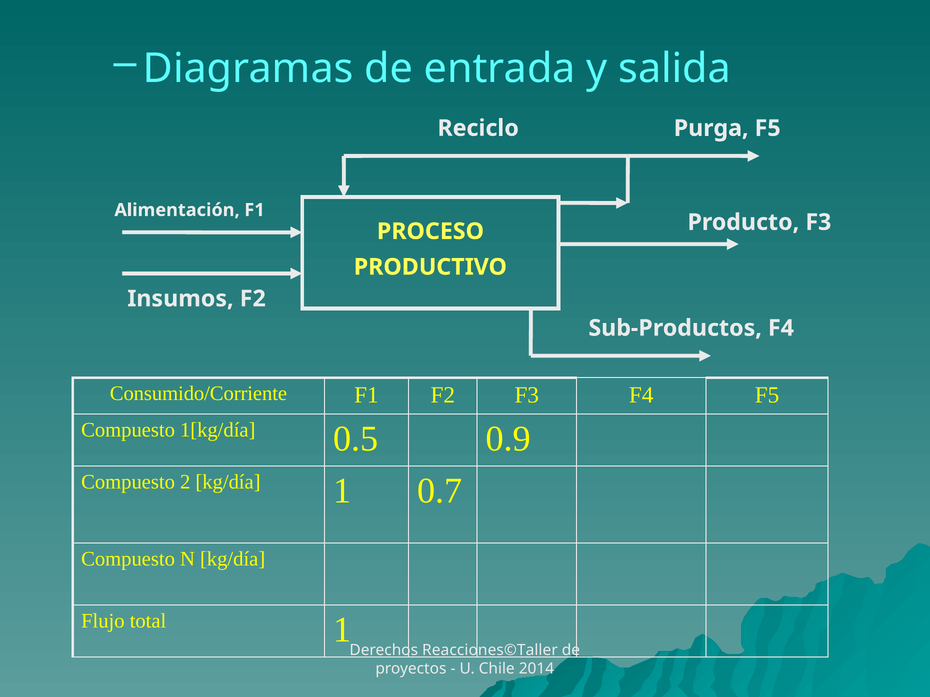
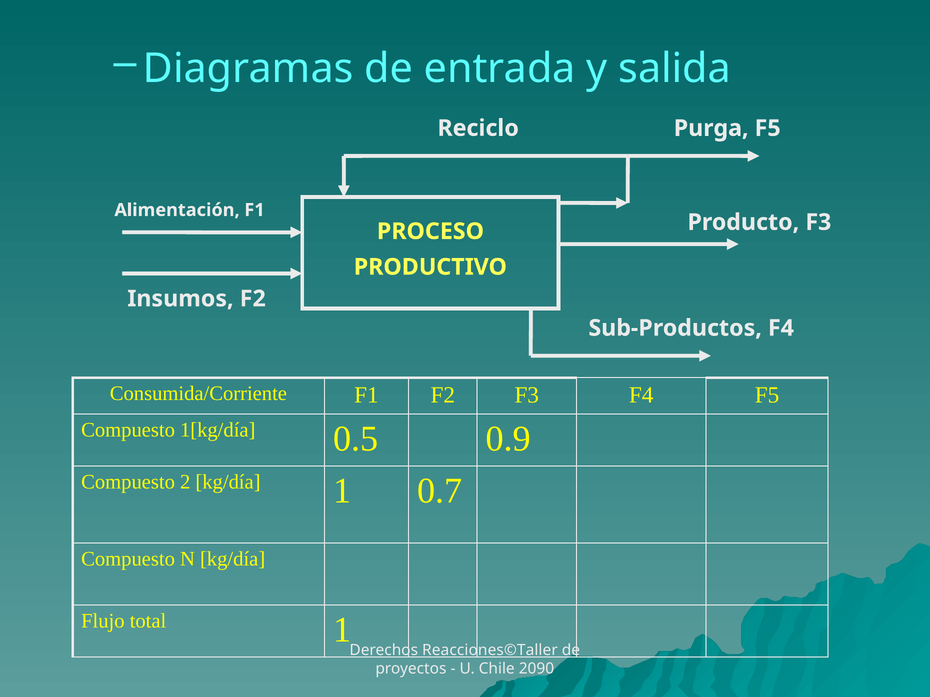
Consumido/Corriente: Consumido/Corriente -> Consumida/Corriente
2014: 2014 -> 2090
